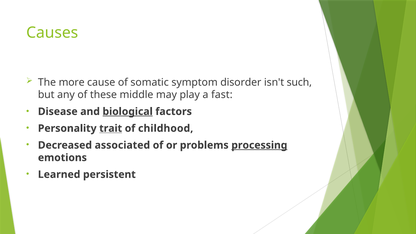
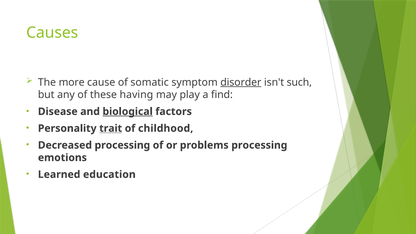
disorder underline: none -> present
middle: middle -> having
fast: fast -> find
Decreased associated: associated -> processing
processing at (259, 145) underline: present -> none
persistent: persistent -> education
